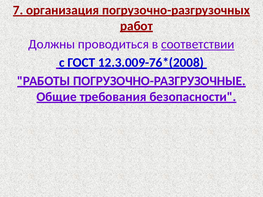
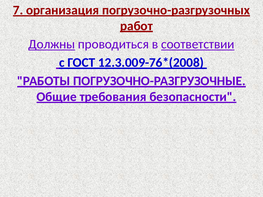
Должны underline: none -> present
